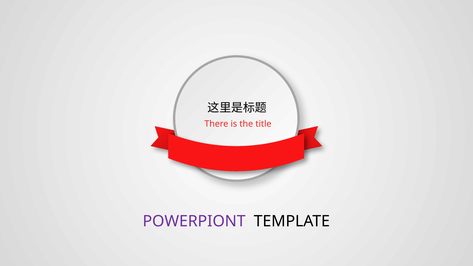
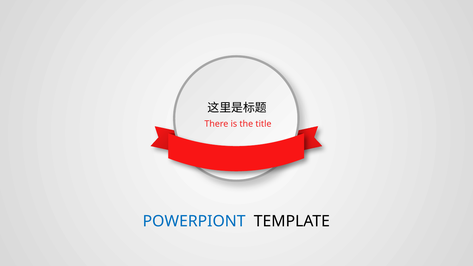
POWERPIONT colour: purple -> blue
